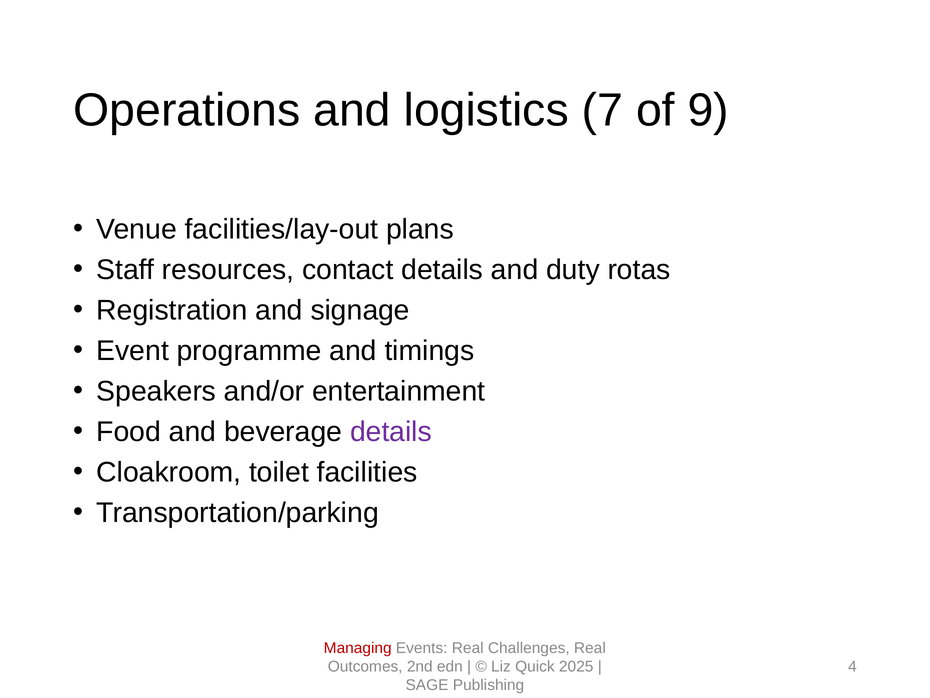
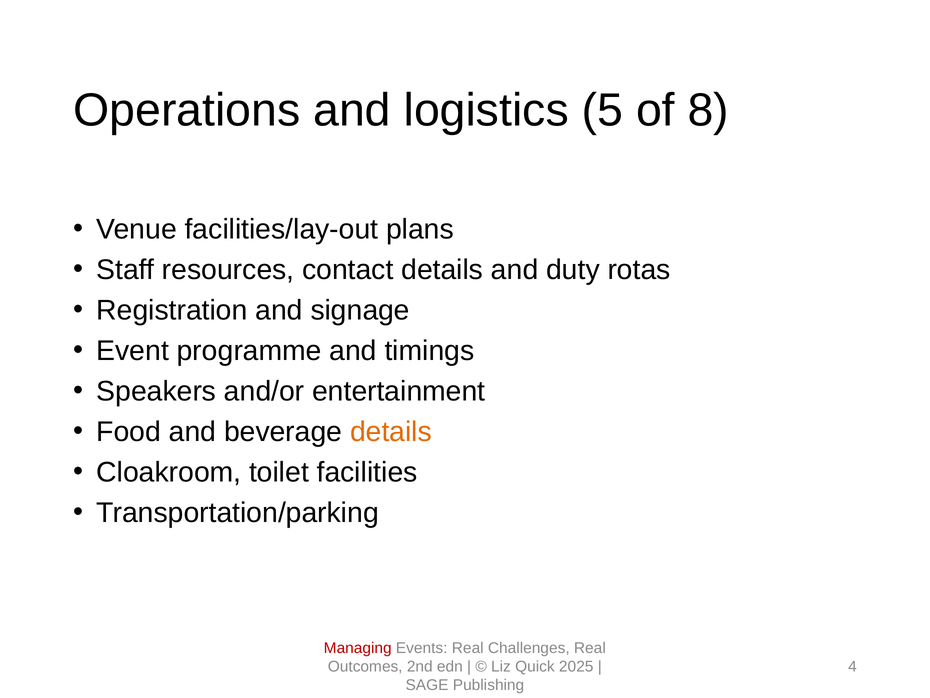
7: 7 -> 5
9: 9 -> 8
details at (391, 432) colour: purple -> orange
